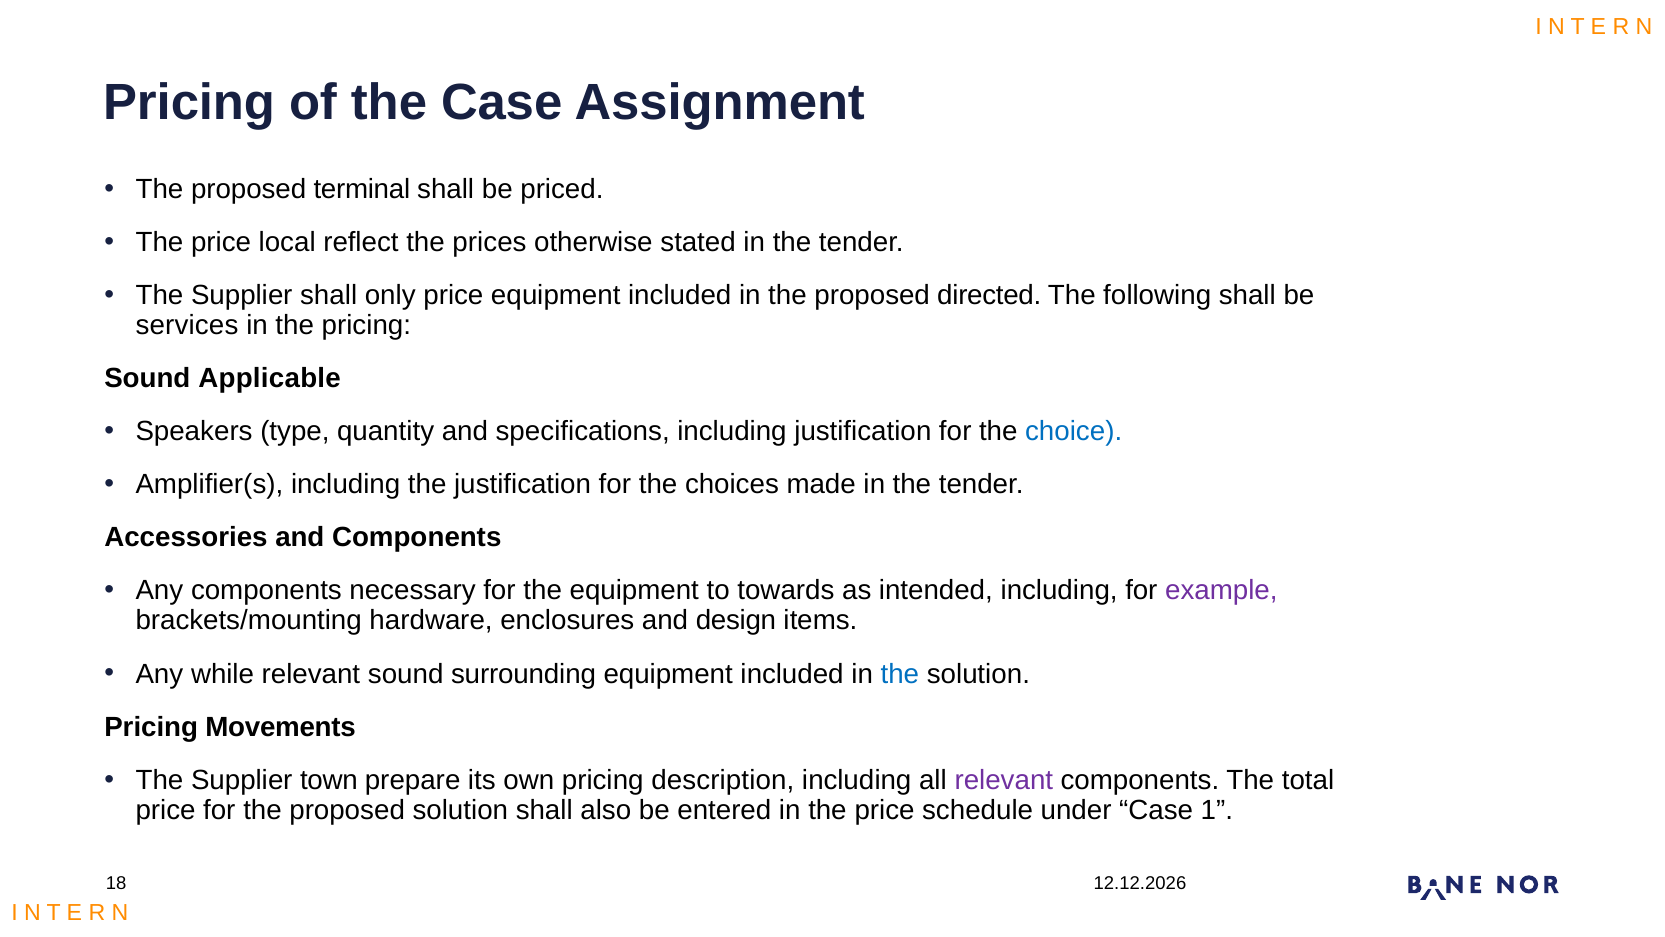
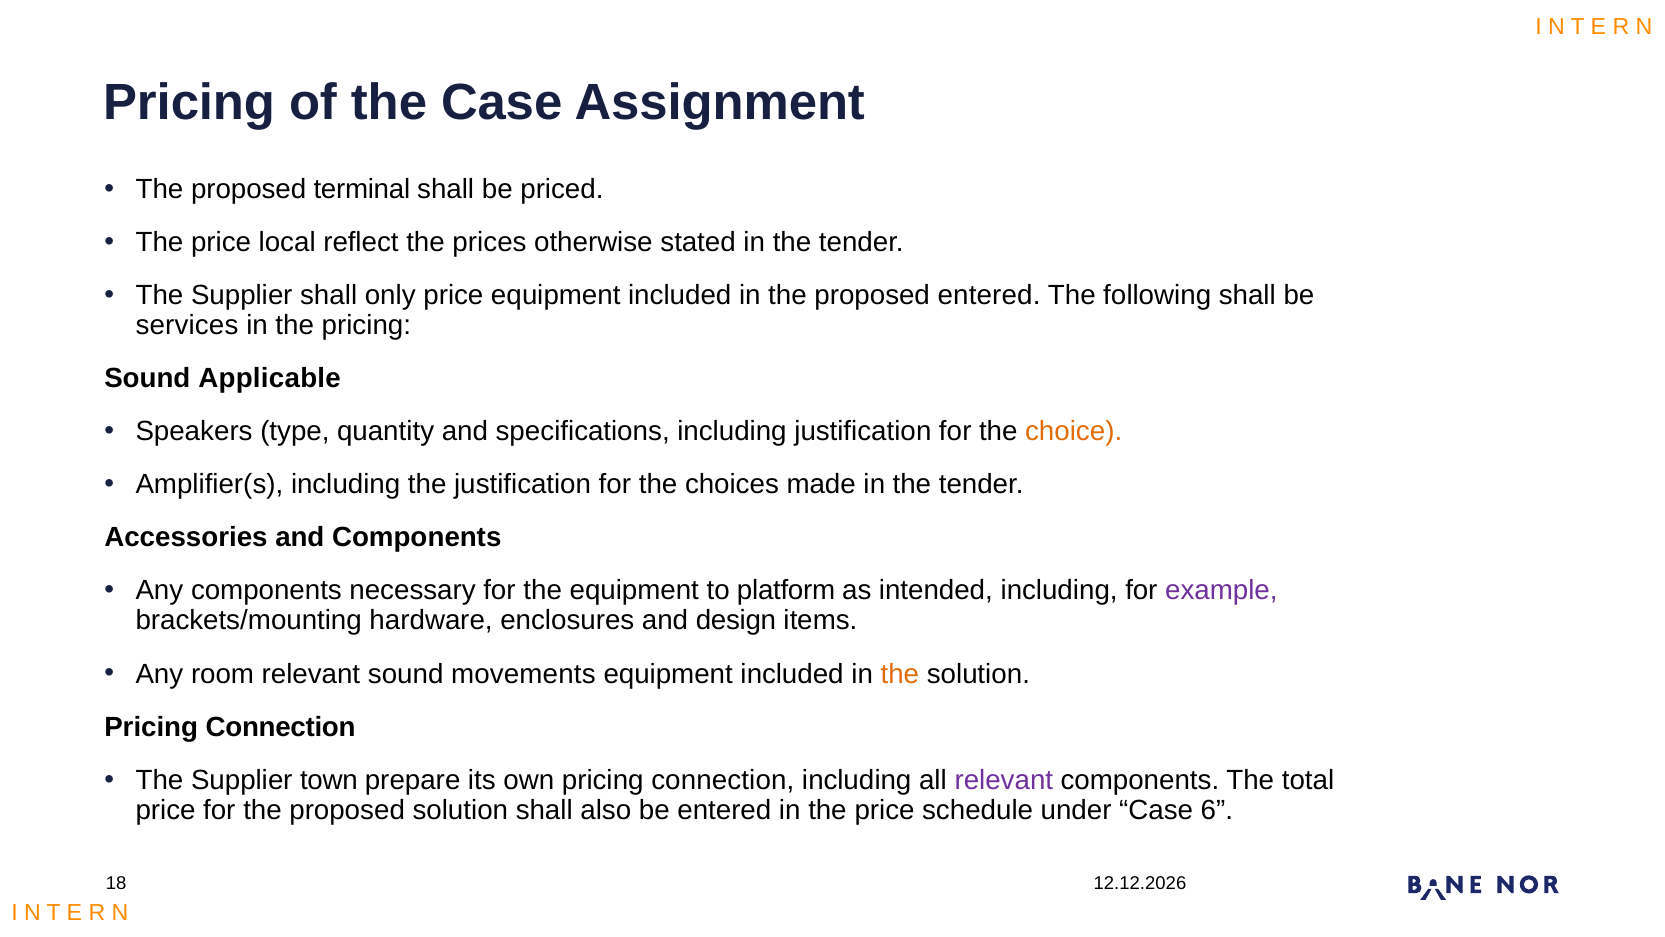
proposed directed: directed -> entered
choice colour: blue -> orange
towards: towards -> platform
while: while -> room
surrounding: surrounding -> movements
the at (900, 674) colour: blue -> orange
Movements at (281, 727): Movements -> Connection
own pricing description: description -> connection
1: 1 -> 6
